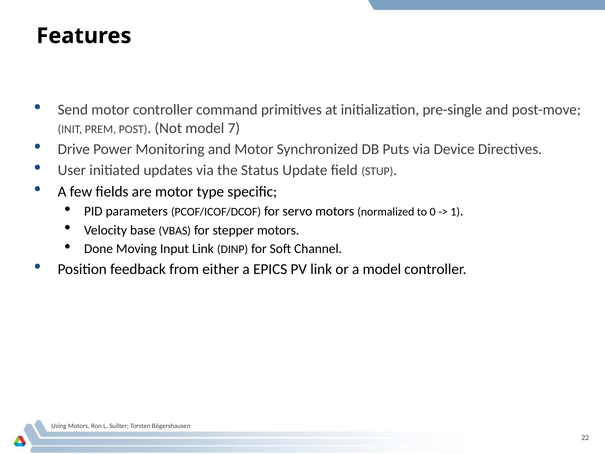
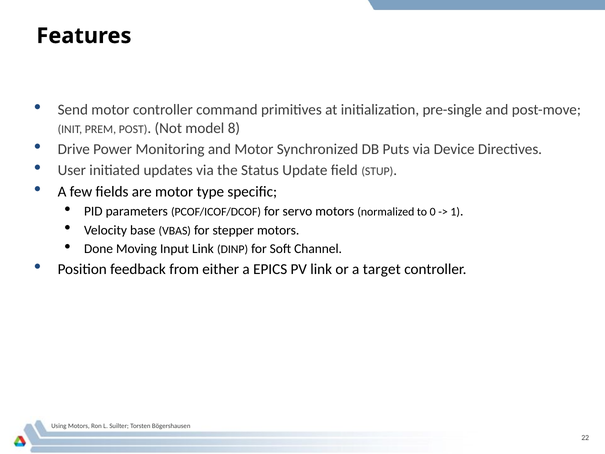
7: 7 -> 8
a model: model -> target
